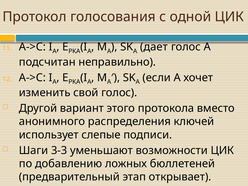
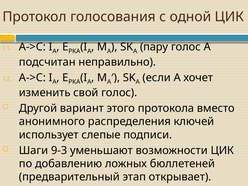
дает: дает -> пару
3-3: 3-3 -> 9-3
